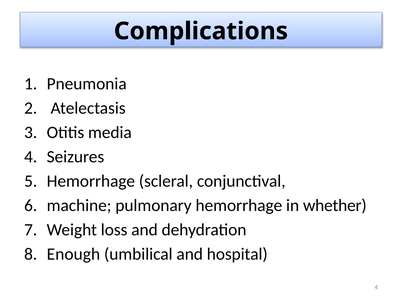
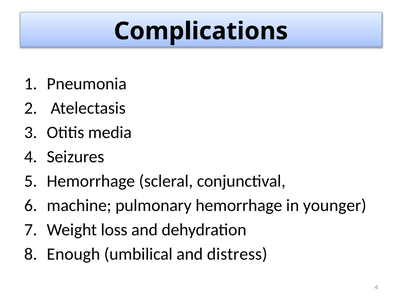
whether: whether -> younger
hospital: hospital -> distress
